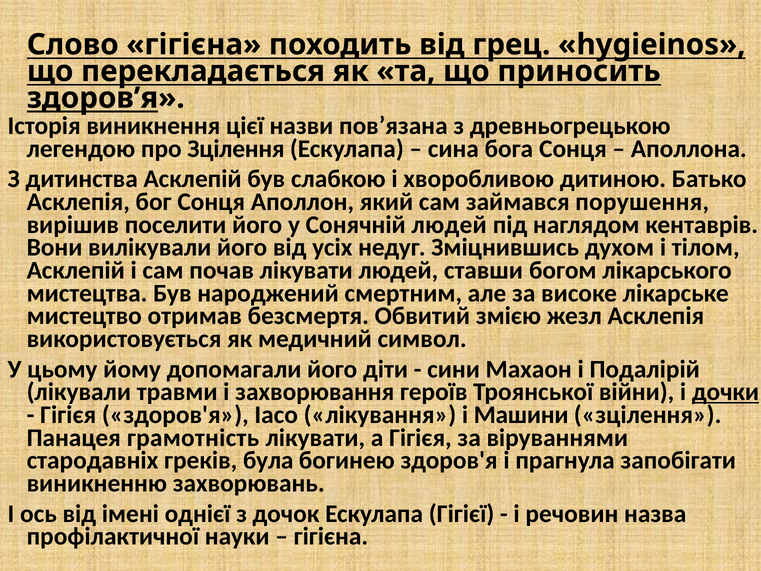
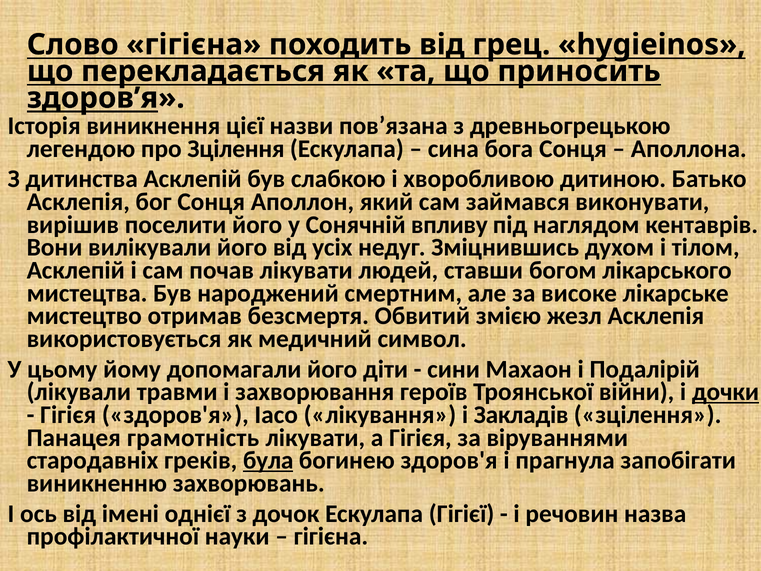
порушення: порушення -> виконувати
Сонячній людей: людей -> впливу
Машини: Машини -> Закладів
була underline: none -> present
